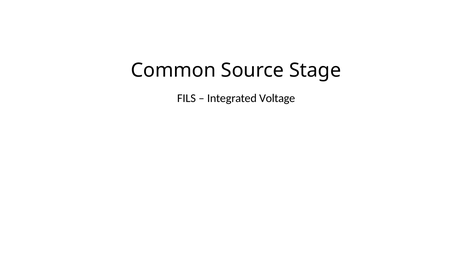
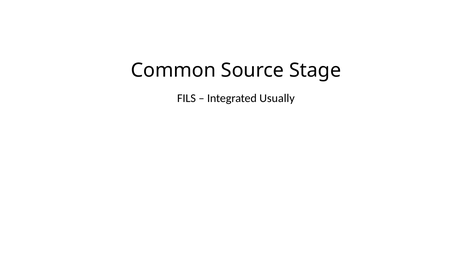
Voltage: Voltage -> Usually
